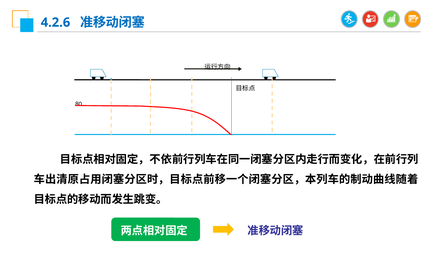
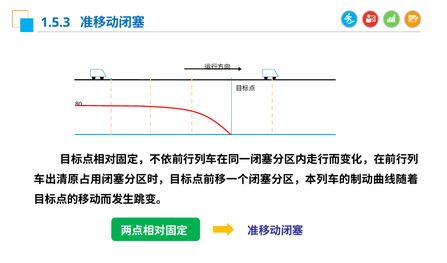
4.2.6: 4.2.6 -> 1.5.3
